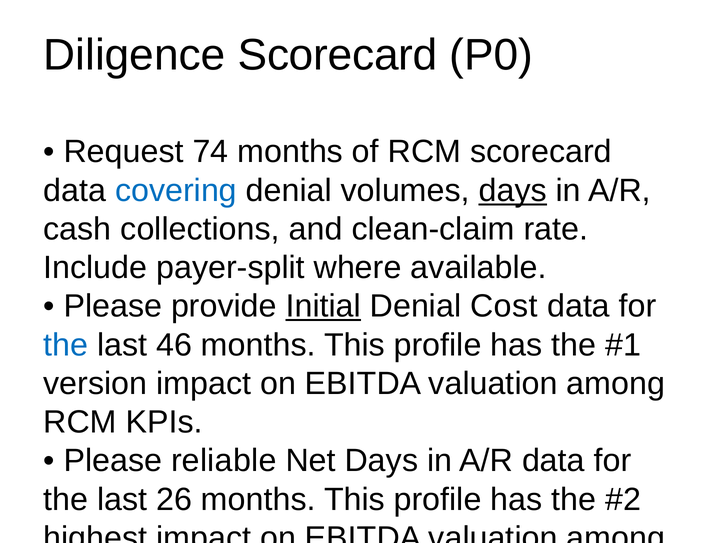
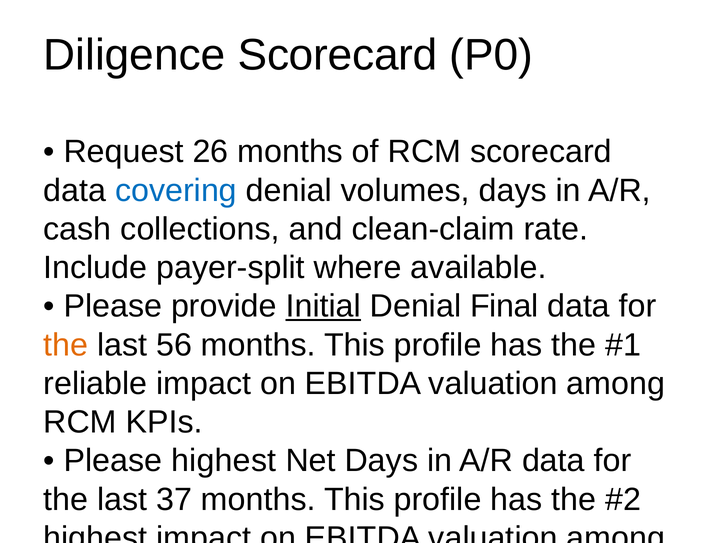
74: 74 -> 26
days at (513, 191) underline: present -> none
Denial Cost: Cost -> Final
the at (66, 345) colour: blue -> orange
46: 46 -> 56
version: version -> reliable
Please reliable: reliable -> highest
26: 26 -> 37
